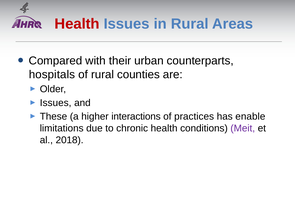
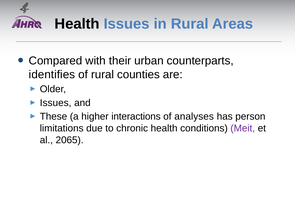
Health at (77, 24) colour: red -> black
hospitals: hospitals -> identifies
practices: practices -> analyses
enable: enable -> person
2018: 2018 -> 2065
